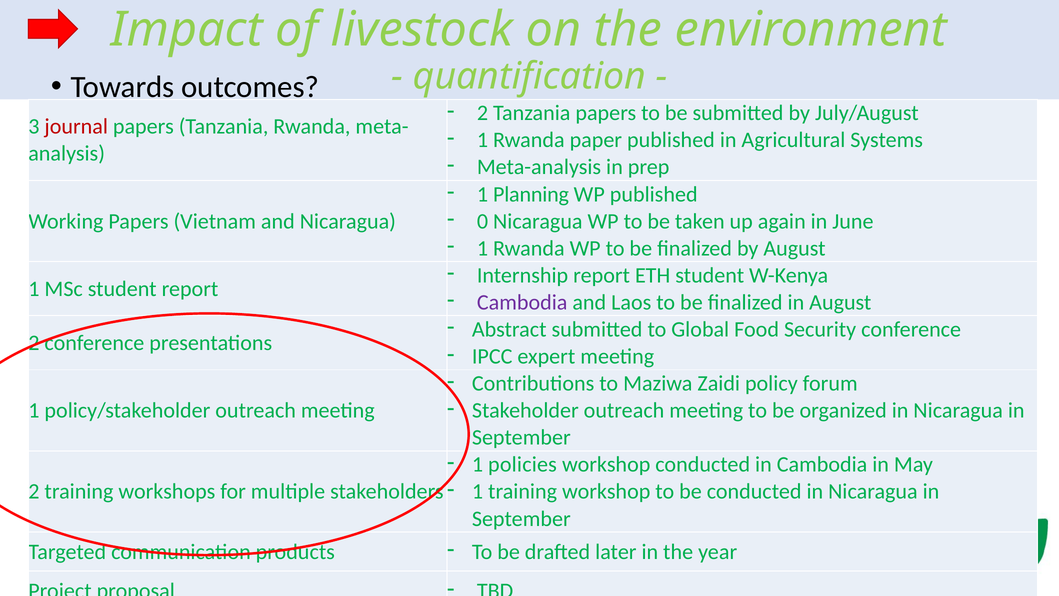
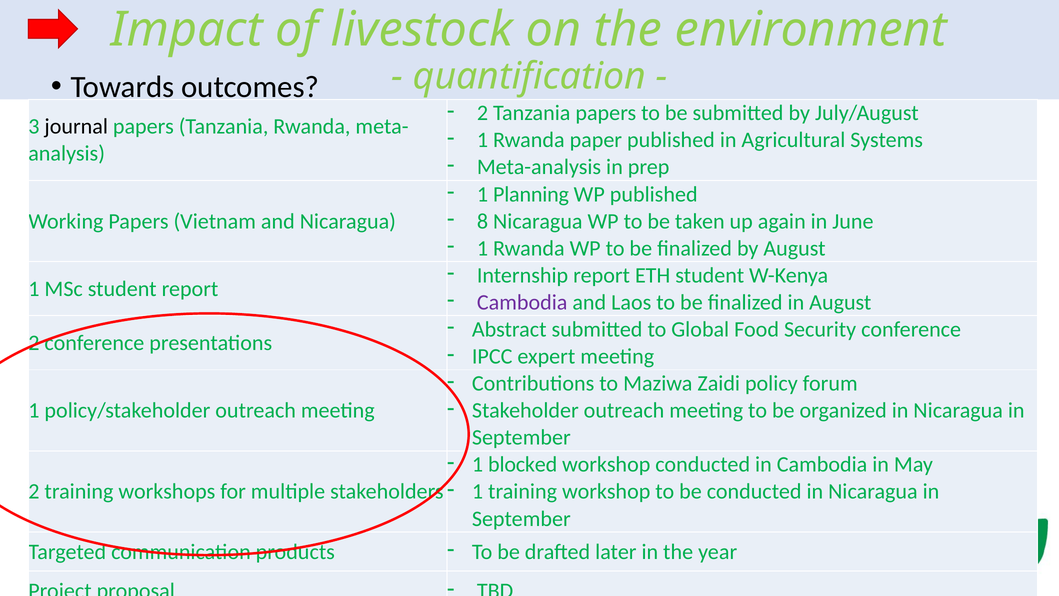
journal colour: red -> black
0: 0 -> 8
policies: policies -> blocked
